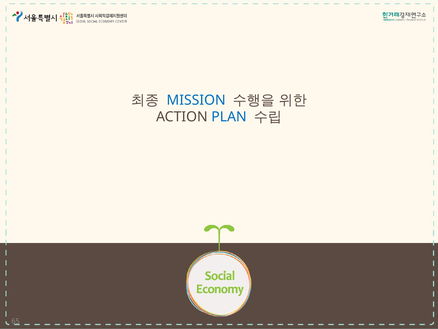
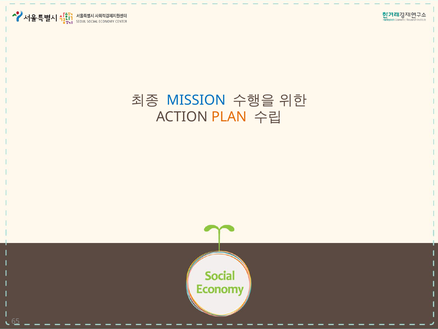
PLAN colour: blue -> orange
